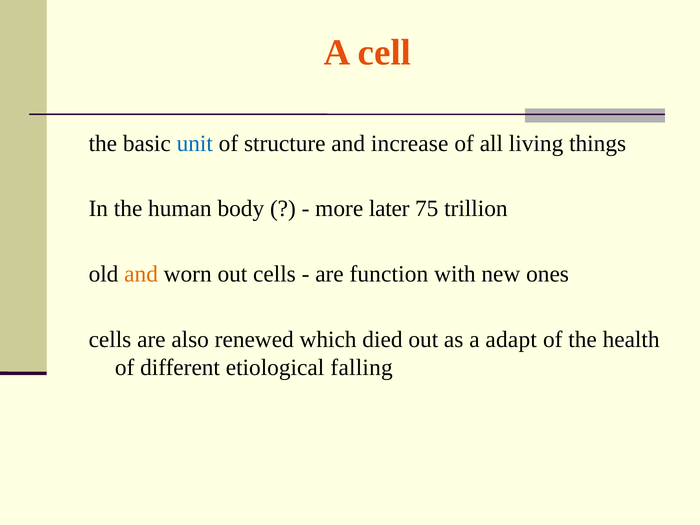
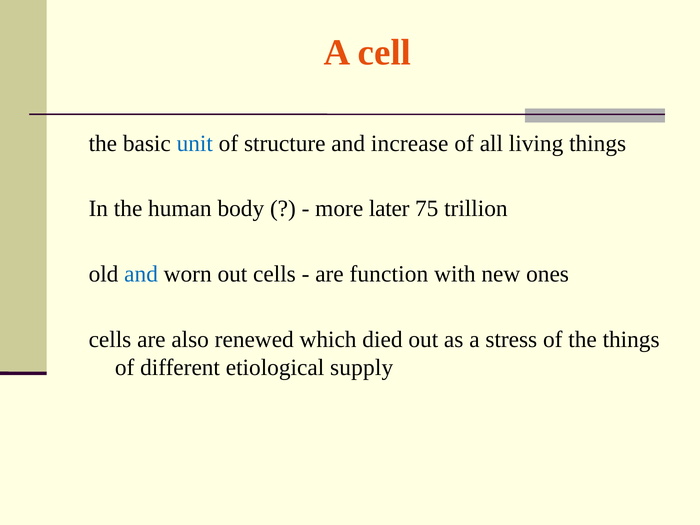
and at (141, 274) colour: orange -> blue
adapt: adapt -> stress
the health: health -> things
falling: falling -> supply
